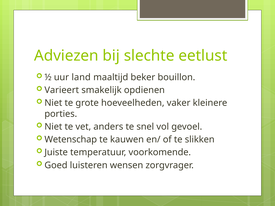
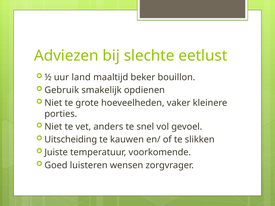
Varieert: Varieert -> Gebruik
Wetenschap: Wetenschap -> Uitscheiding
